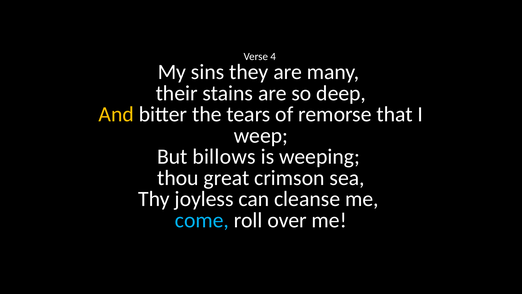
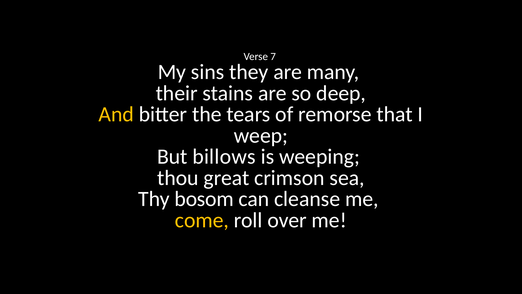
4: 4 -> 7
joyless: joyless -> bosom
come colour: light blue -> yellow
